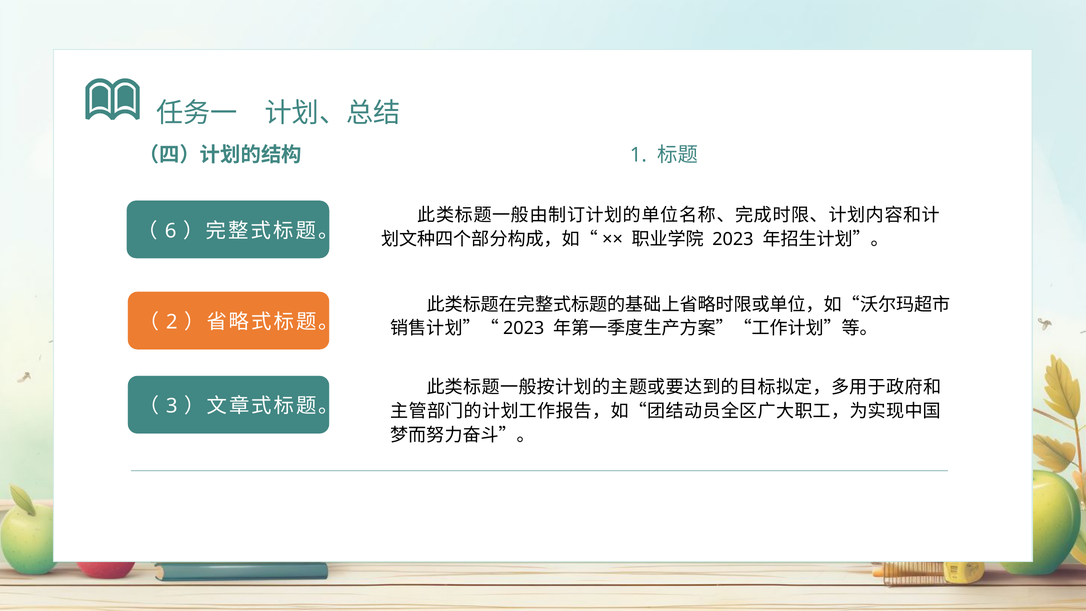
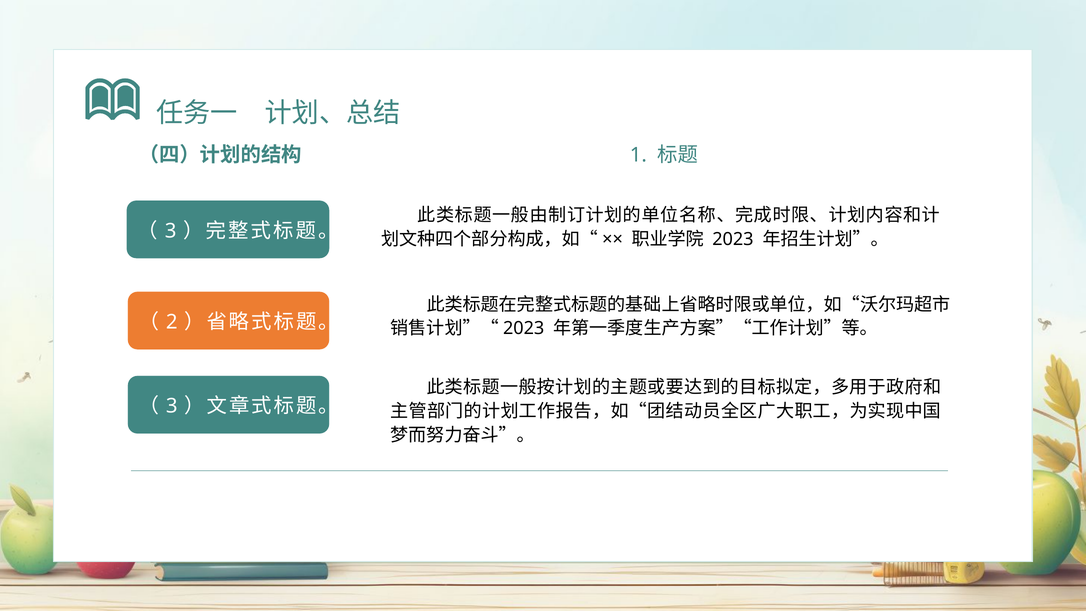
6 at (171, 231): 6 -> 3
